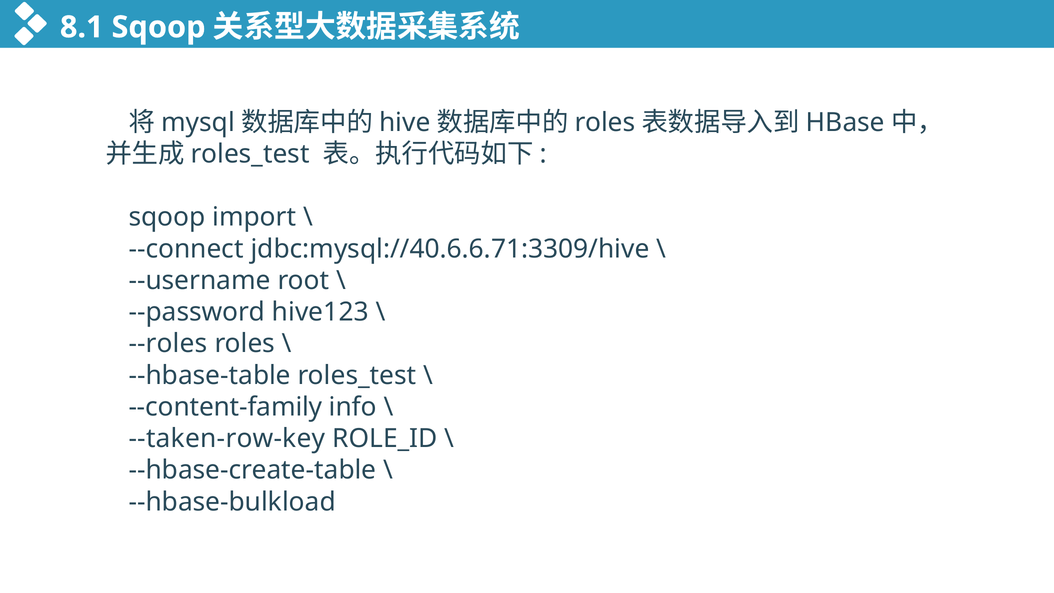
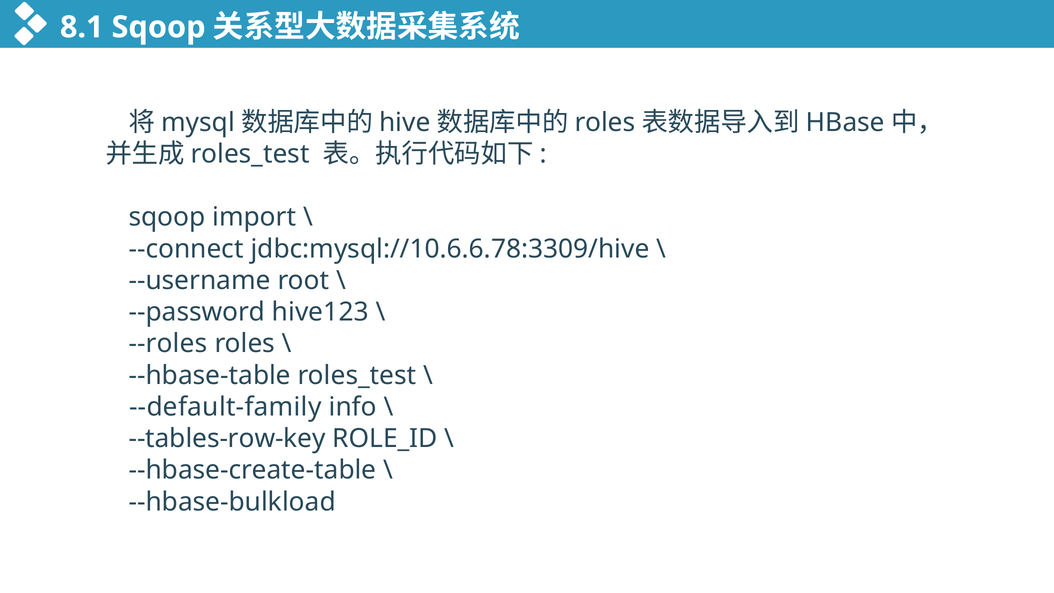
jdbc:mysql://40.6.6.71:3309/hive: jdbc:mysql://40.6.6.71:3309/hive -> jdbc:mysql://10.6.6.78:3309/hive
--content-family: --content-family -> --default-family
--taken-row-key: --taken-row-key -> --tables-row-key
